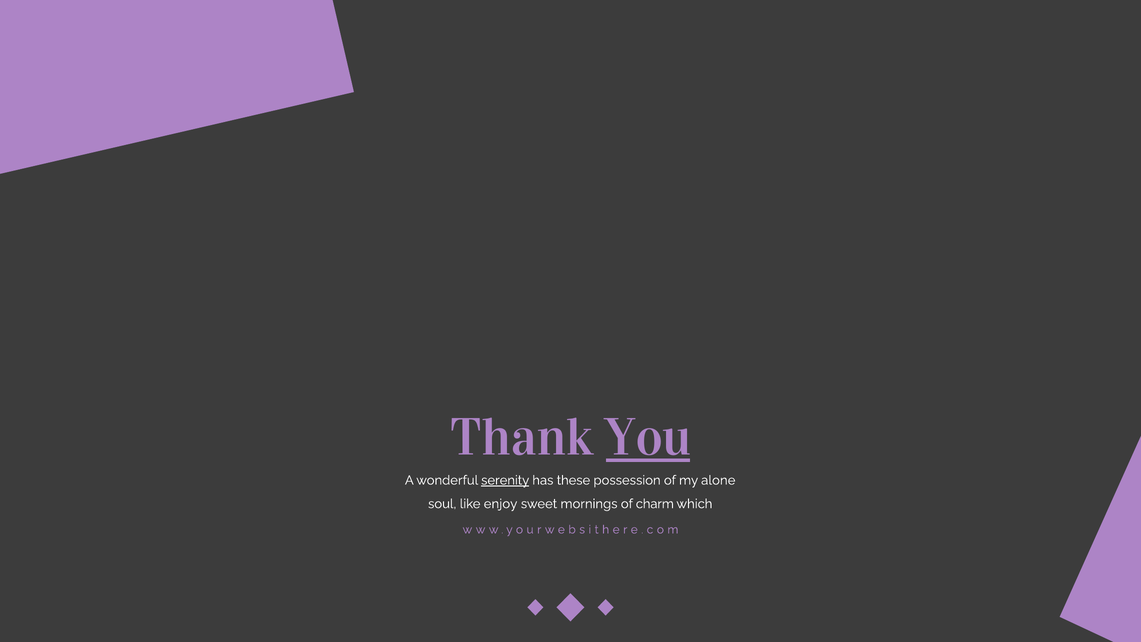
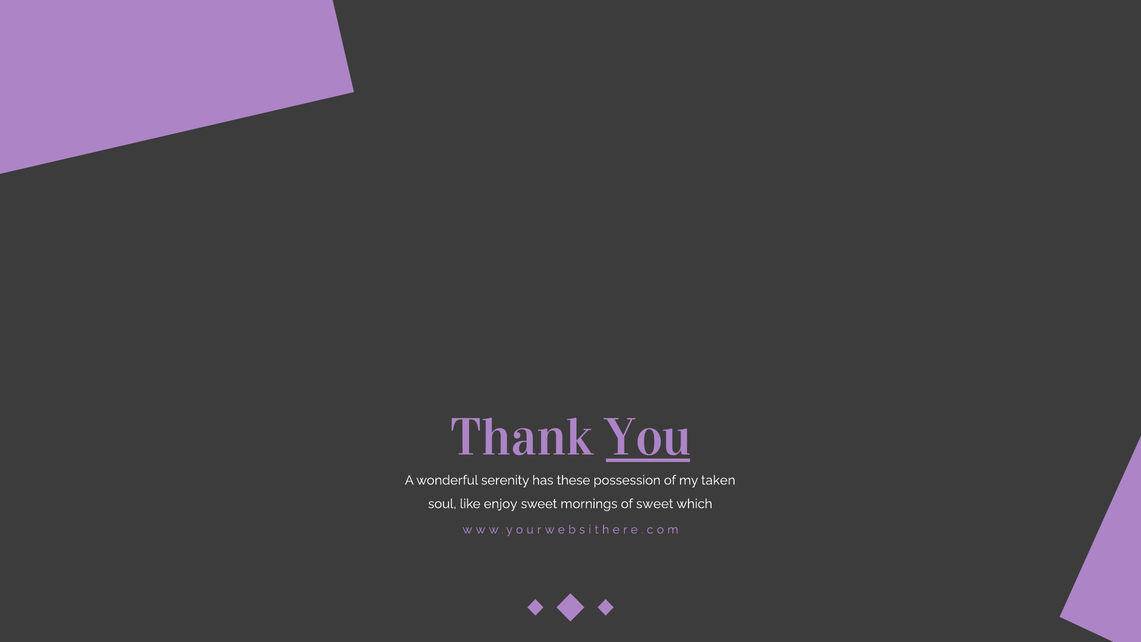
serenity underline: present -> none
alone: alone -> taken
of charm: charm -> sweet
